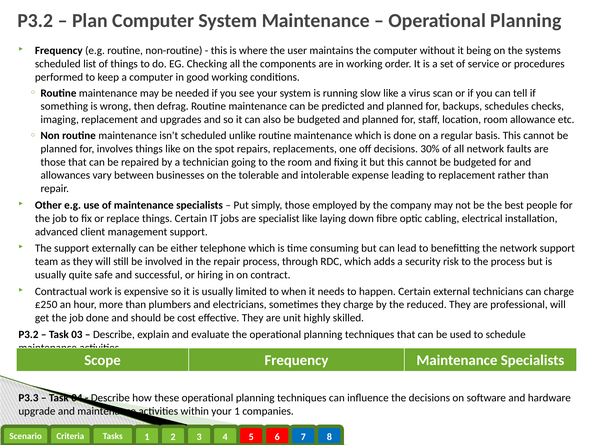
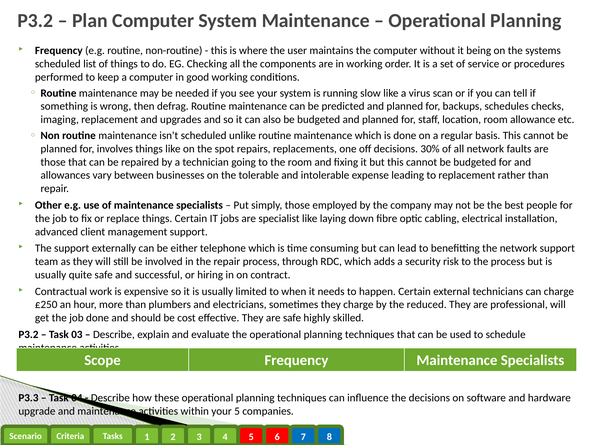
are unit: unit -> safe
your 1: 1 -> 5
